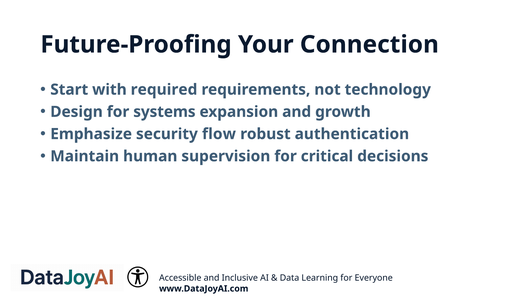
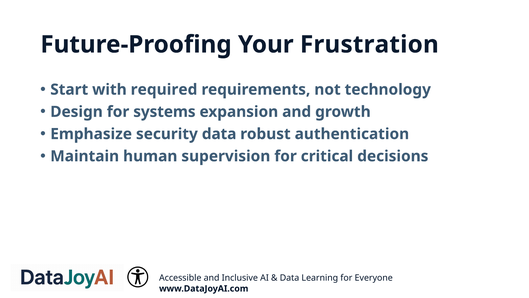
Connection: Connection -> Frustration
security flow: flow -> data
